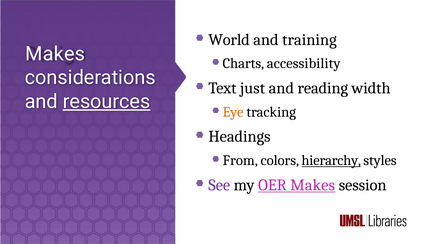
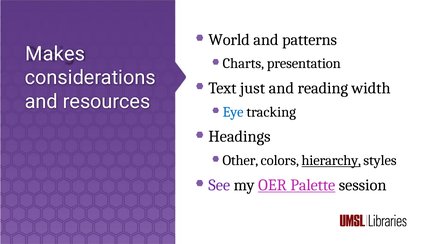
training: training -> patterns
accessibility: accessibility -> presentation
resources underline: present -> none
Eye colour: orange -> blue
From: From -> Other
OER Makes: Makes -> Palette
